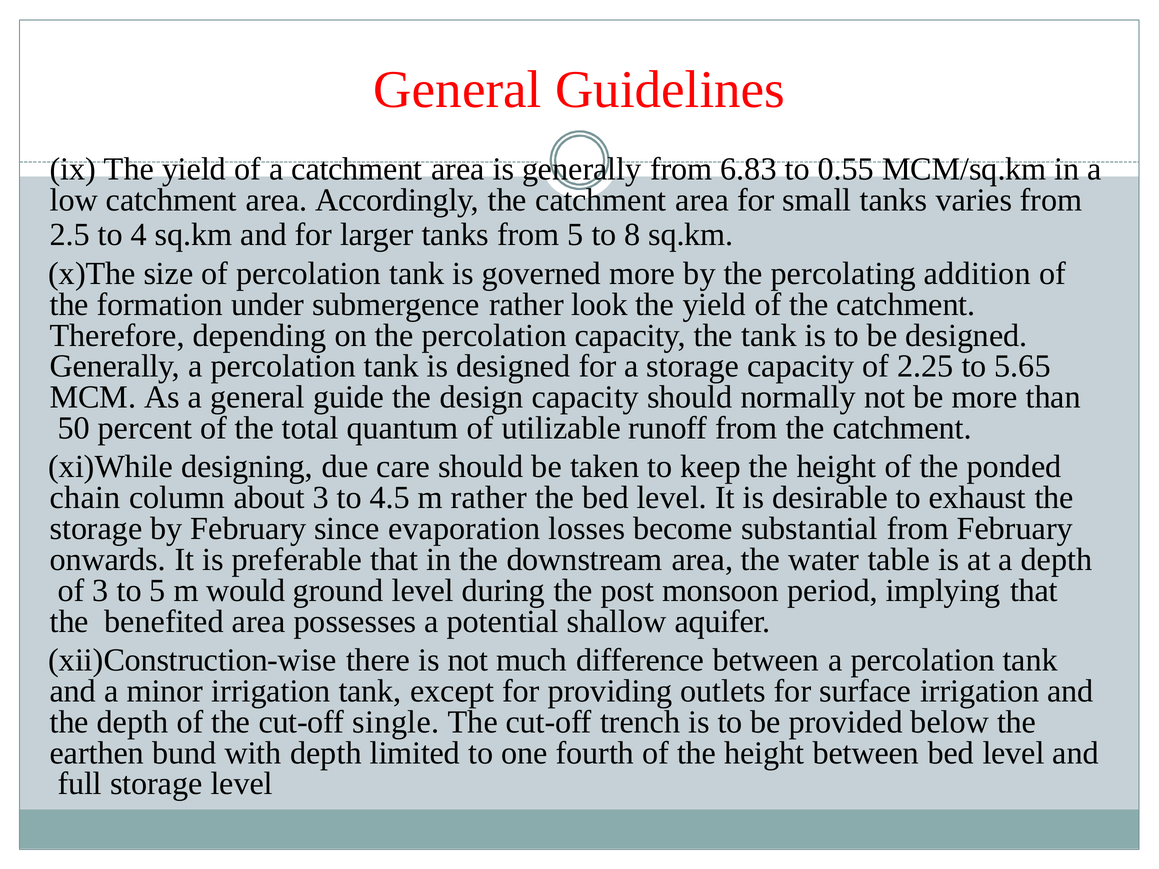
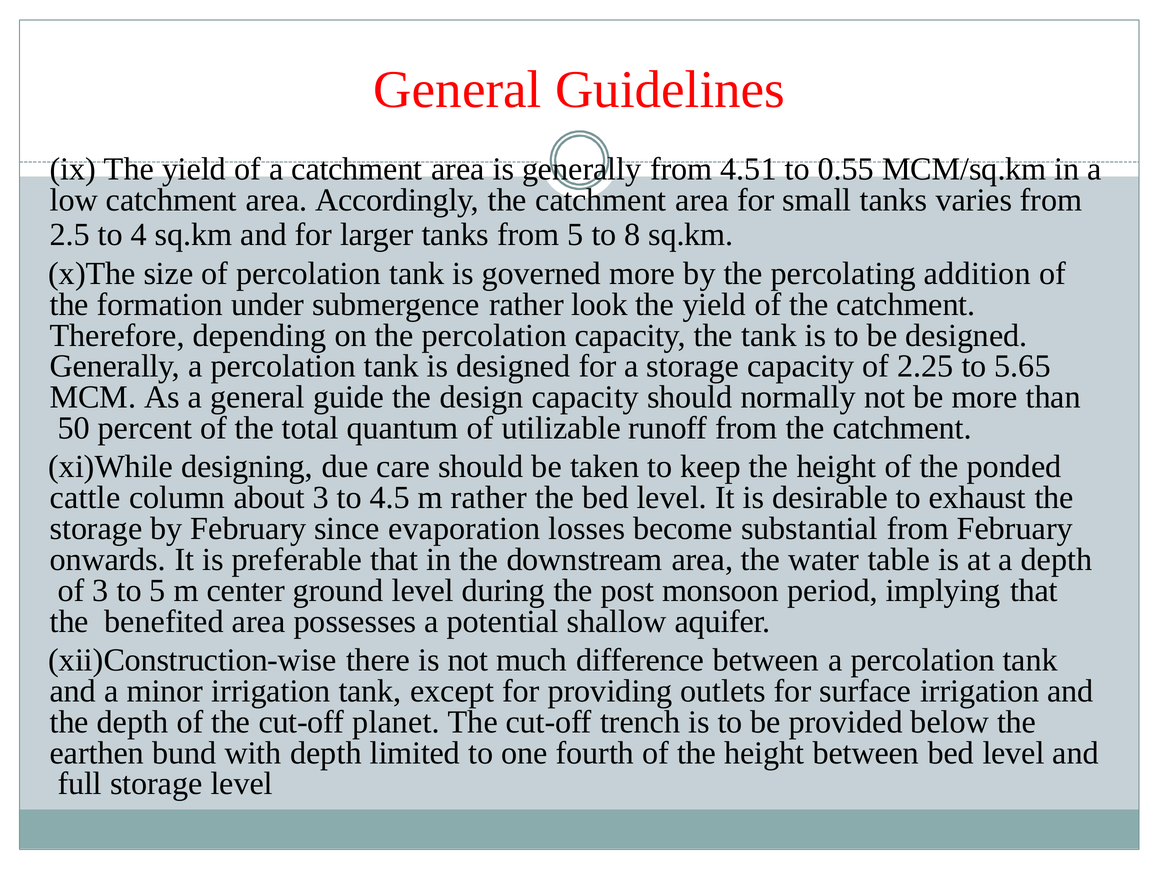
6.83: 6.83 -> 4.51
chain: chain -> cattle
would: would -> center
single: single -> planet
